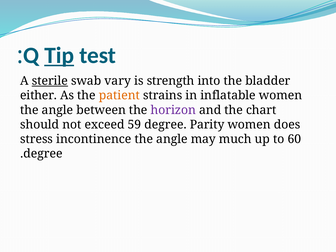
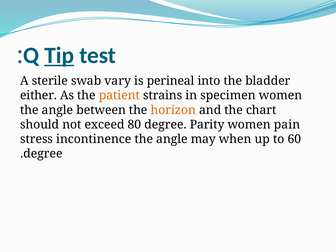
sterile underline: present -> none
strength: strength -> perineal
inflatable: inflatable -> specimen
horizon colour: purple -> orange
59: 59 -> 80
does: does -> pain
much: much -> when
